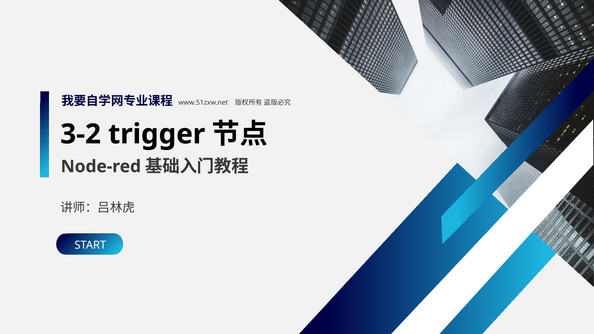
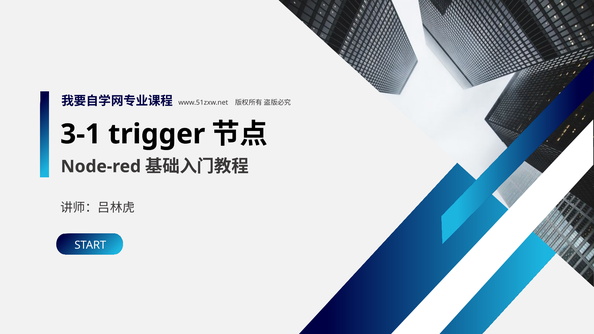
3-2: 3-2 -> 3-1
